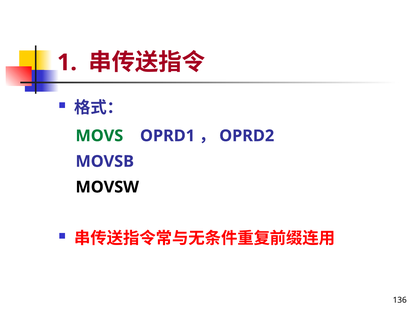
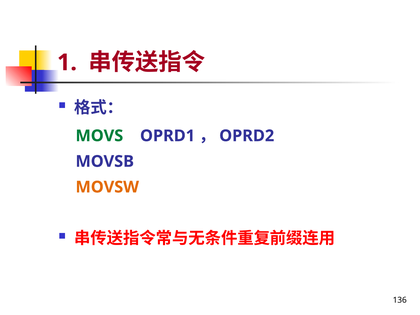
MOVSW colour: black -> orange
